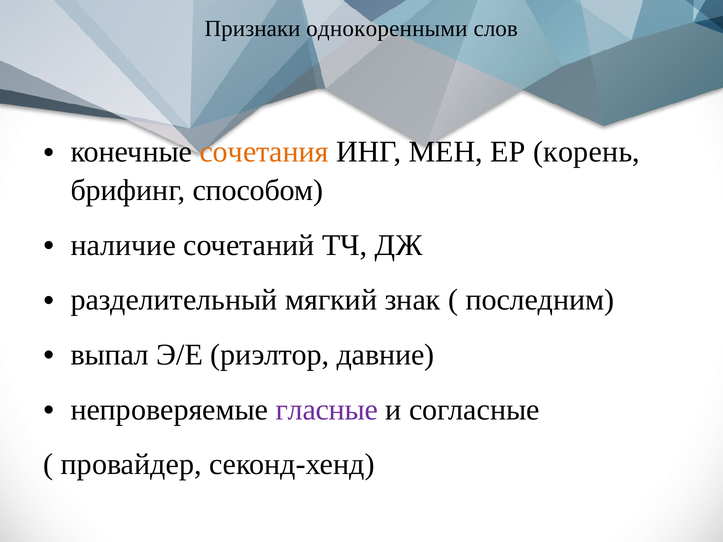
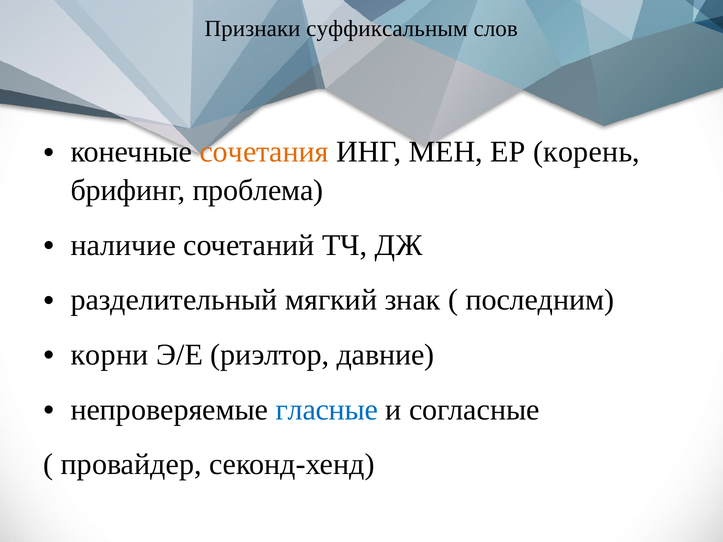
однокоренными: однокоренными -> суффиксальным
способом: способом -> проблема
выпал: выпал -> корни
гласные colour: purple -> blue
